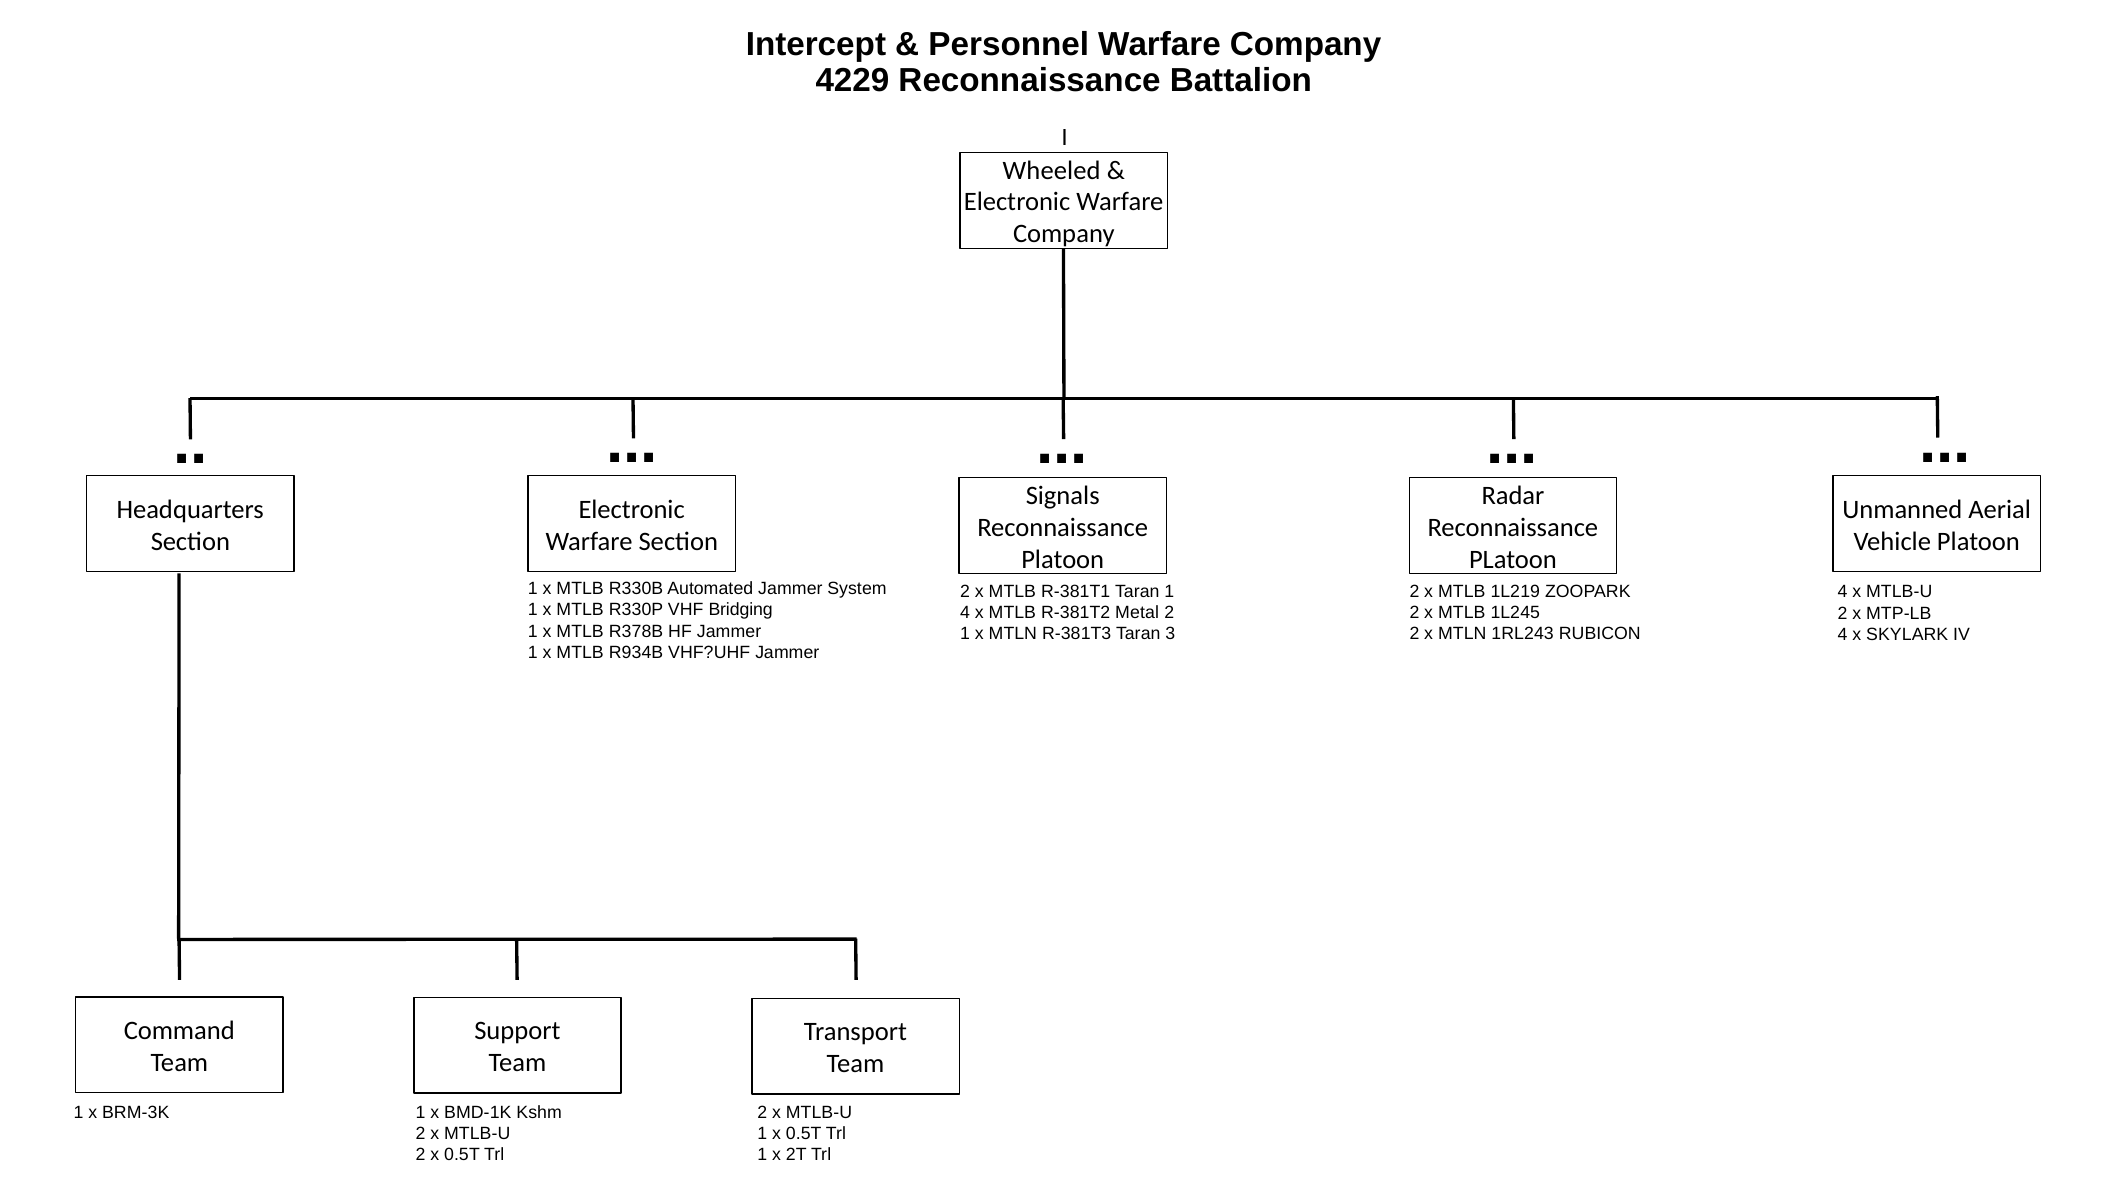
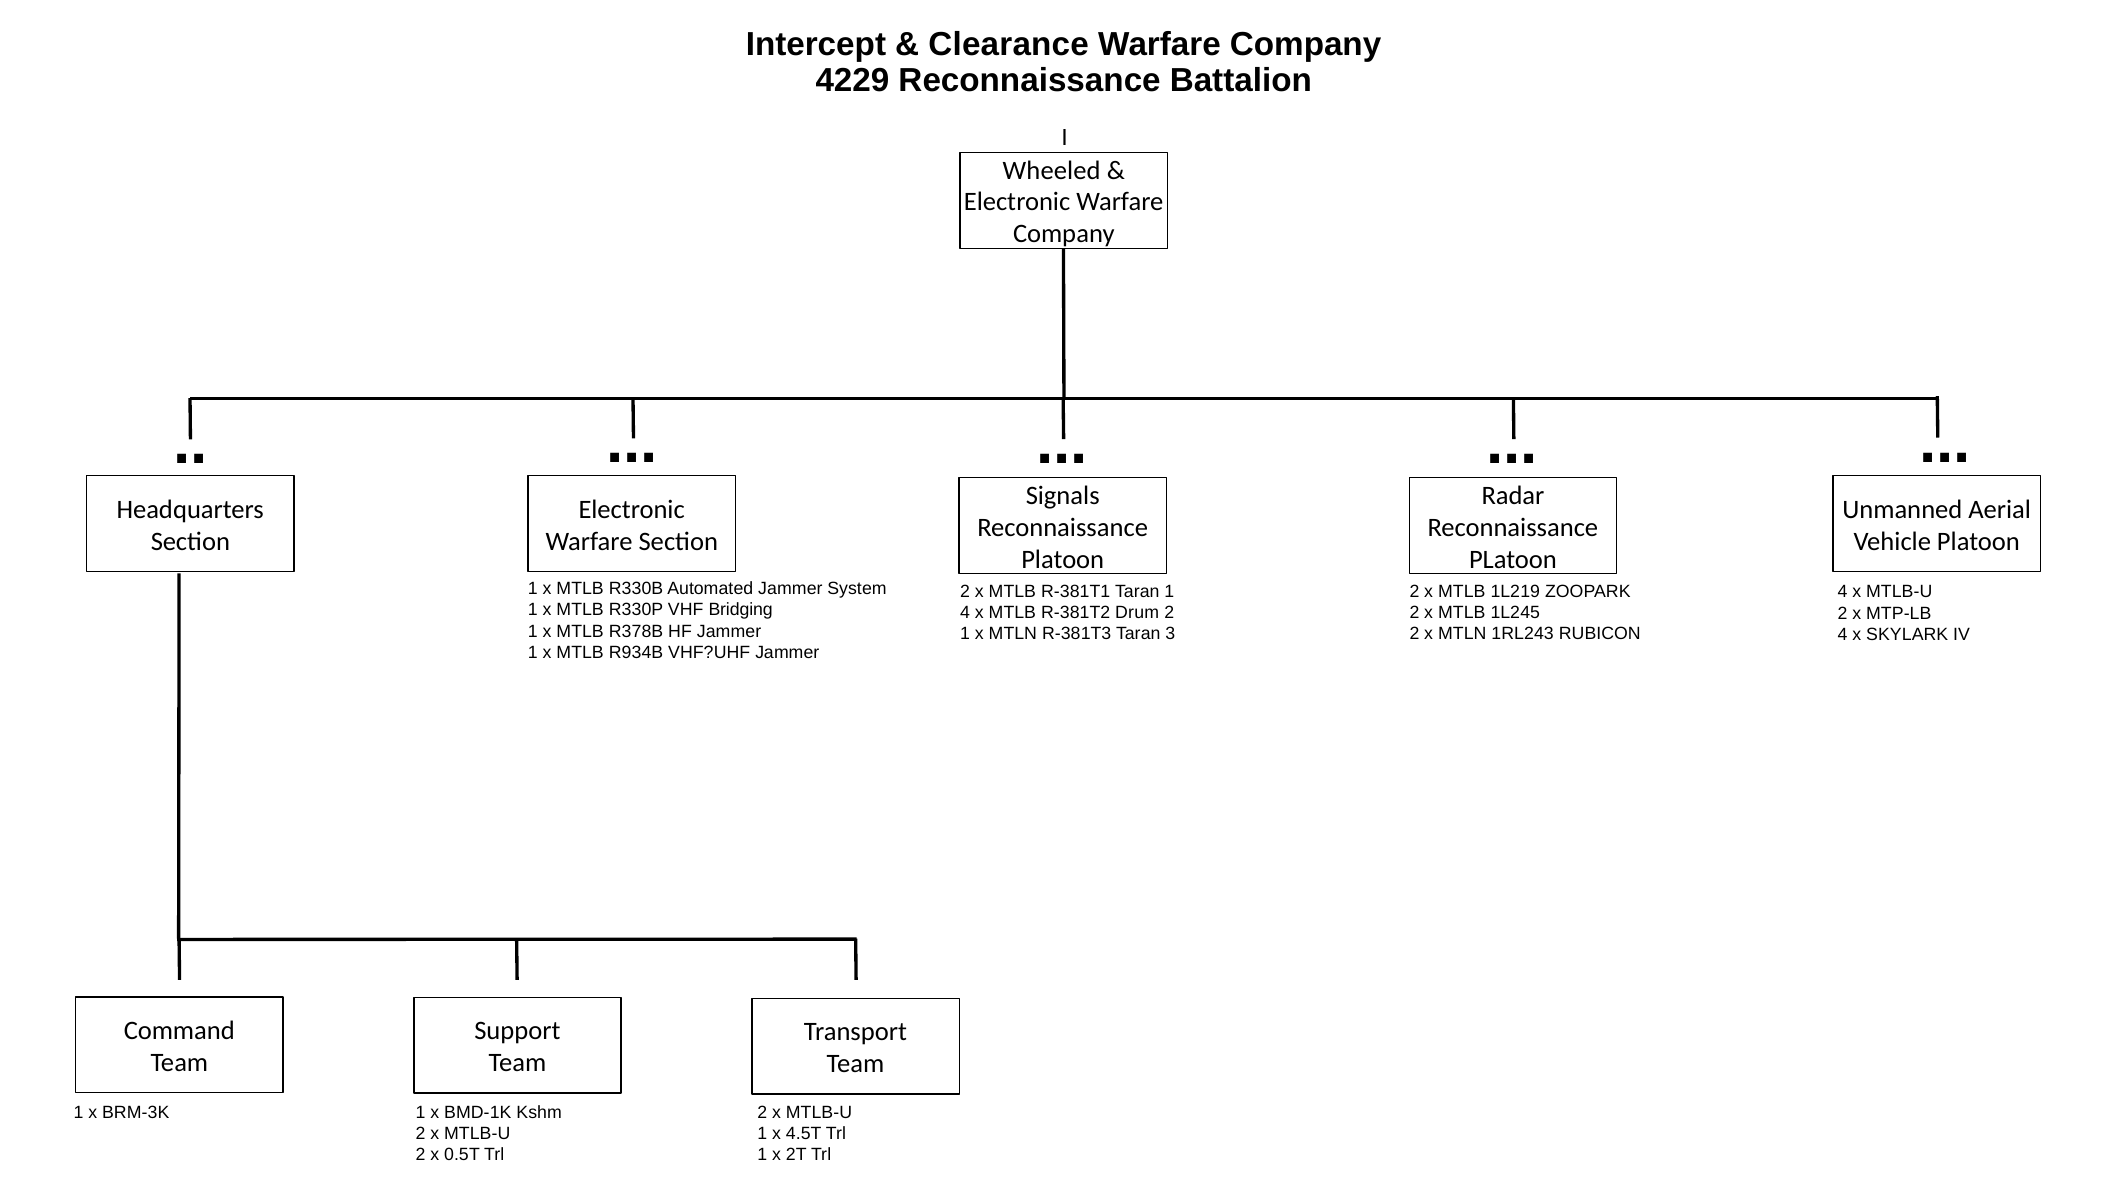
Personnel: Personnel -> Clearance
Metal: Metal -> Drum
1 x 0.5T: 0.5T -> 4.5T
